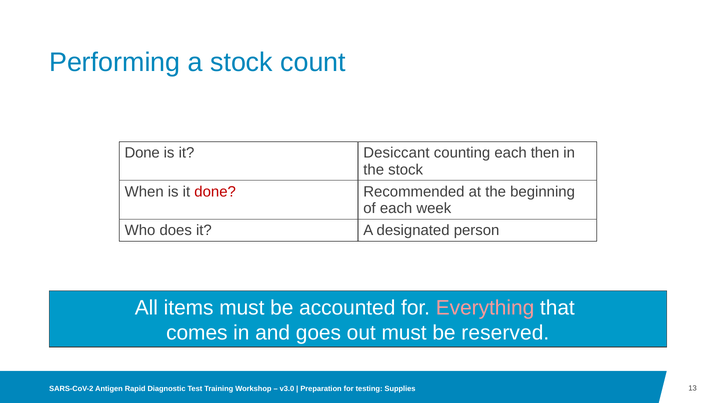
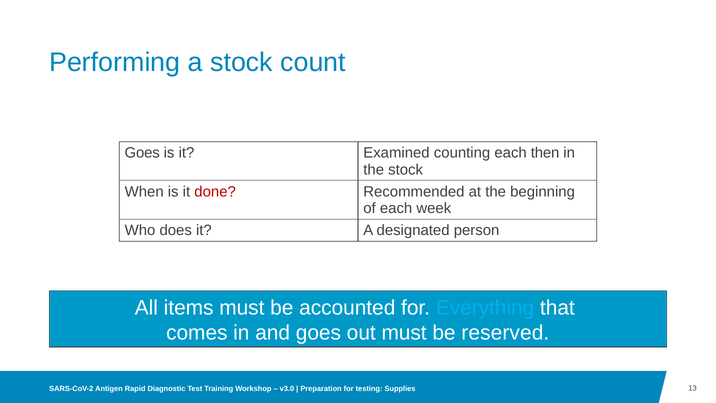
Done at (142, 153): Done -> Goes
Desiccant: Desiccant -> Examined
Everything colour: pink -> light blue
